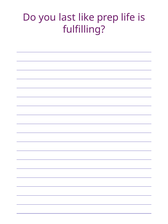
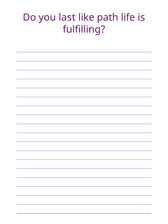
prep: prep -> path
